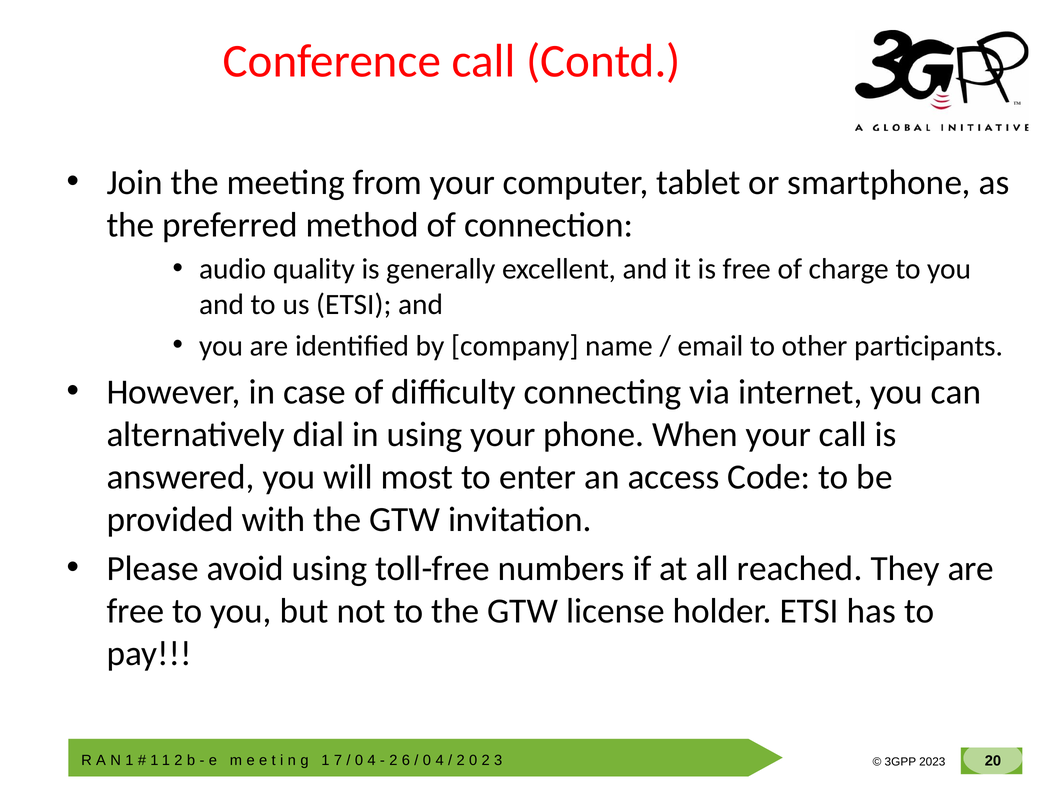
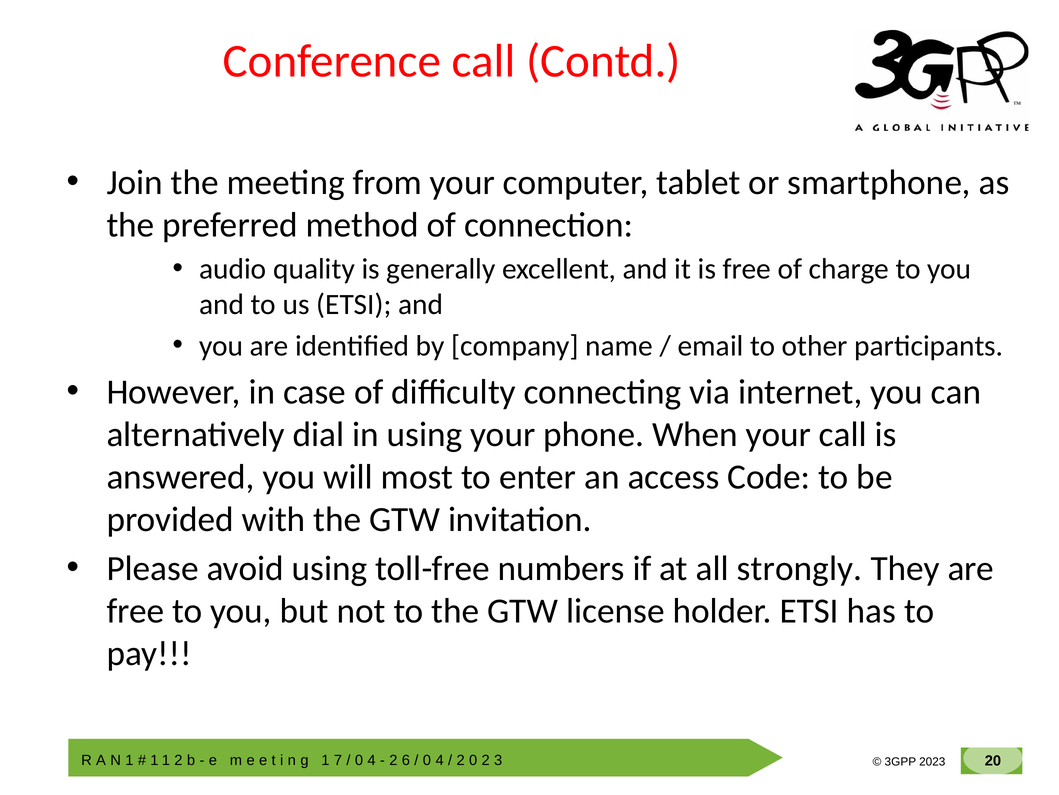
reached: reached -> strongly
